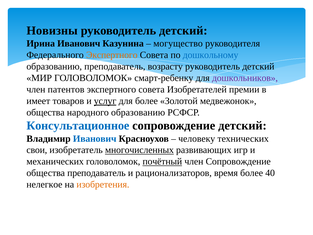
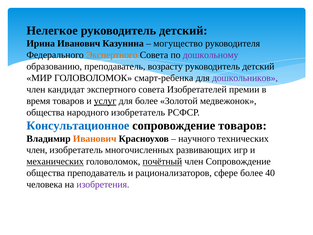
Новизны: Новизны -> Нелегкое
дошкольному colour: blue -> purple
смарт-ребенку: смарт-ребенку -> смарт-ребенка
патентов: патентов -> кандидат
имеет: имеет -> время
народного образованию: образованию -> изобретатель
сопровождение детский: детский -> товаров
Иванович at (95, 138) colour: blue -> orange
человеку: человеку -> научного
свои at (37, 150): свои -> член
многочисленных underline: present -> none
механических underline: none -> present
время: время -> сфере
нелегкое: нелегкое -> человека
изобретения colour: orange -> purple
